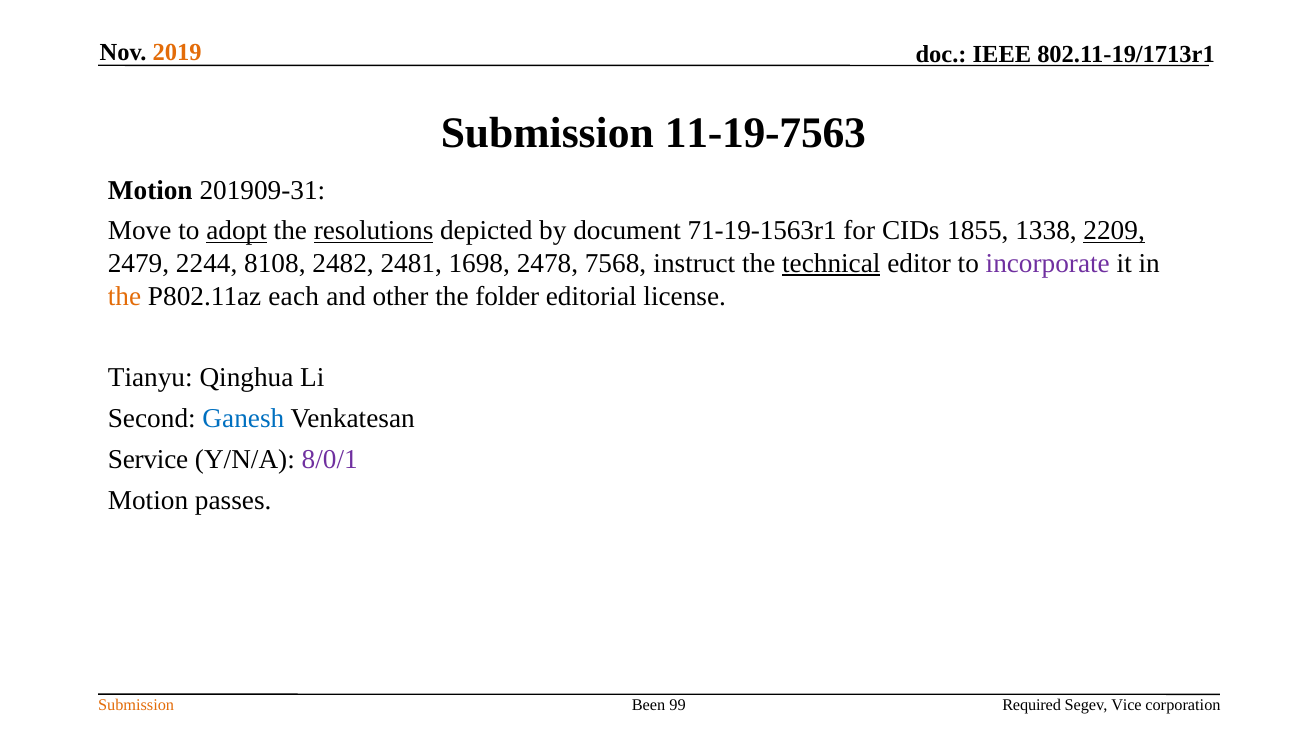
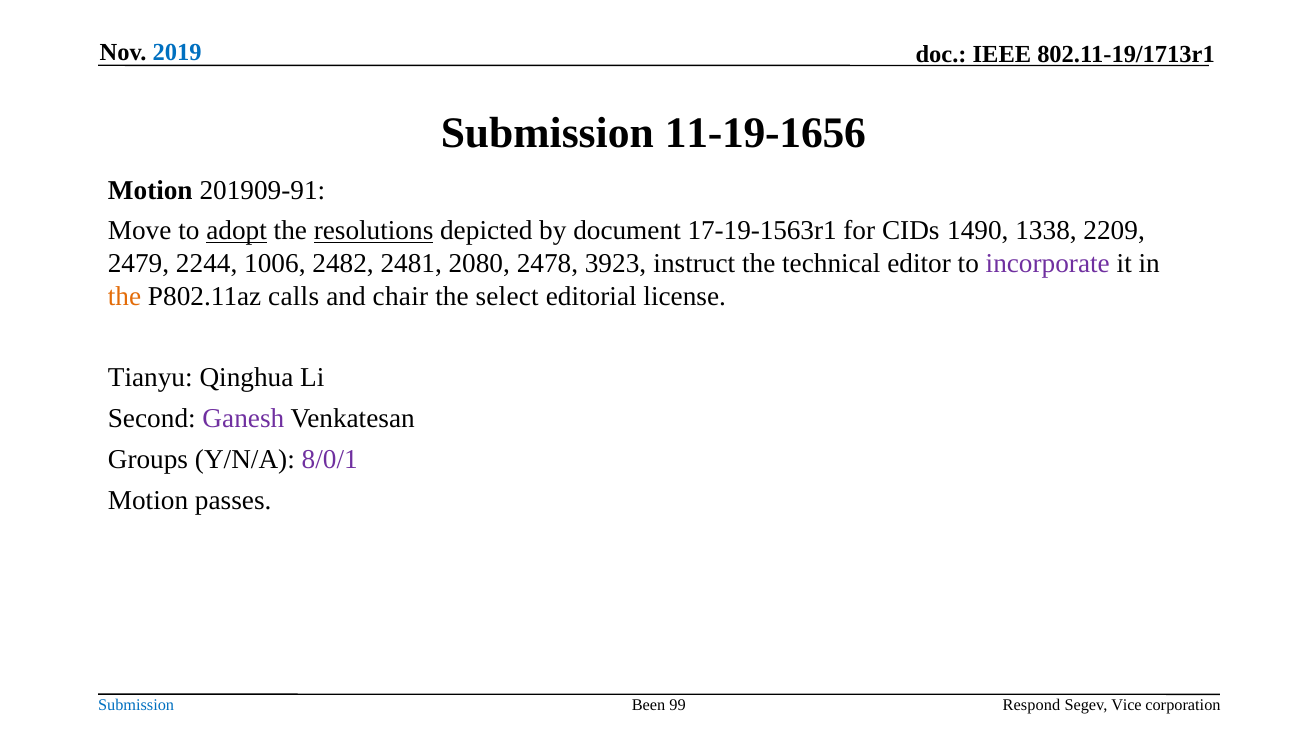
2019 colour: orange -> blue
11-19-7563: 11-19-7563 -> 11-19-1656
201909-31: 201909-31 -> 201909-91
71-19-1563r1: 71-19-1563r1 -> 17-19-1563r1
1855: 1855 -> 1490
2209 underline: present -> none
8108: 8108 -> 1006
1698: 1698 -> 2080
7568: 7568 -> 3923
technical underline: present -> none
each: each -> calls
other: other -> chair
folder: folder -> select
Ganesh colour: blue -> purple
Service: Service -> Groups
Submission at (136, 705) colour: orange -> blue
Required: Required -> Respond
